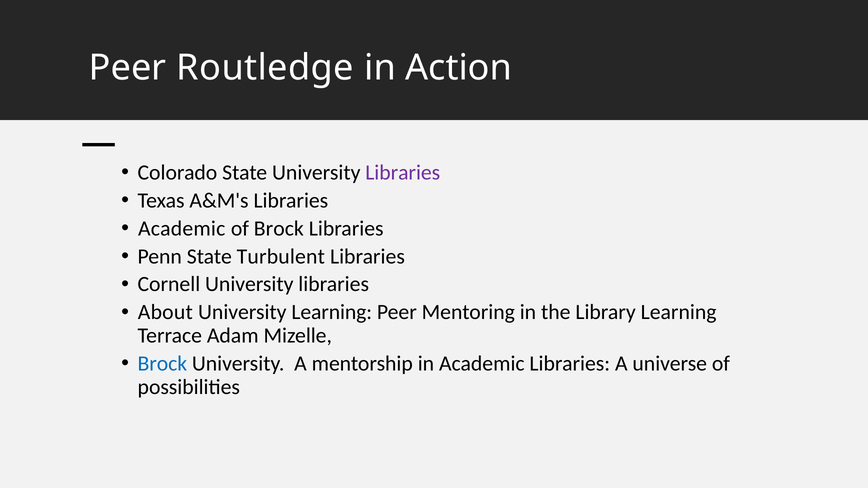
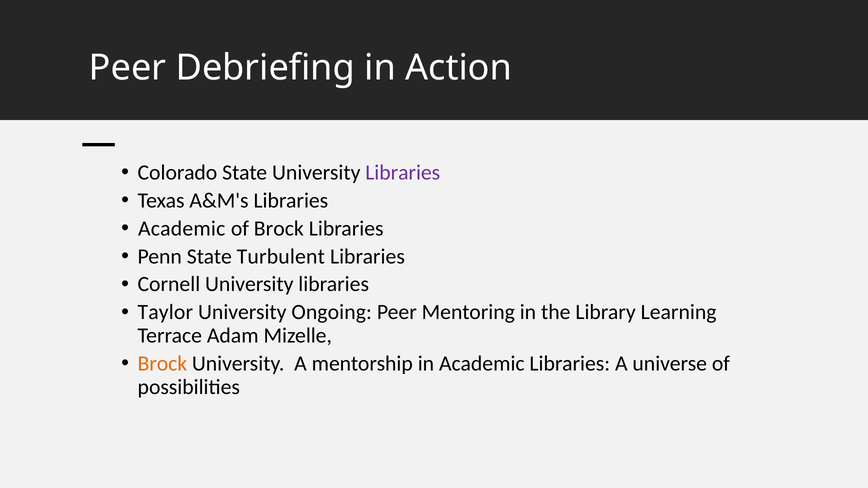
Routledge: Routledge -> Debriefing
About: About -> Taylor
University Learning: Learning -> Ongoing
Brock at (162, 364) colour: blue -> orange
